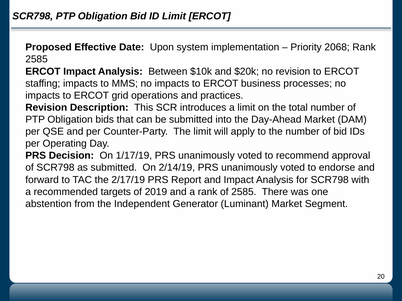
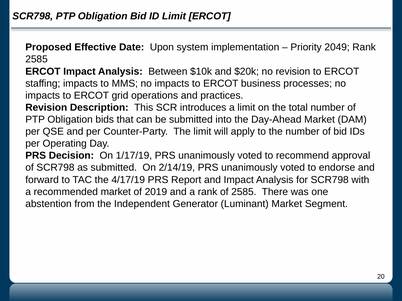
2068: 2068 -> 2049
2/17/19: 2/17/19 -> 4/17/19
recommended targets: targets -> market
